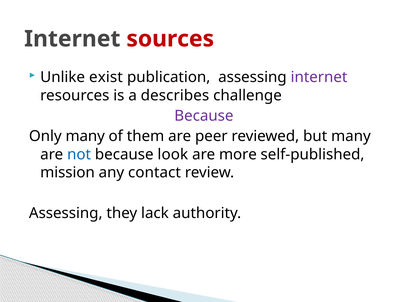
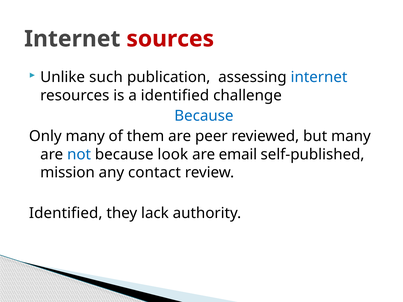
exist: exist -> such
internet at (319, 77) colour: purple -> blue
a describes: describes -> identified
Because at (204, 116) colour: purple -> blue
more: more -> email
Assessing at (66, 213): Assessing -> Identified
